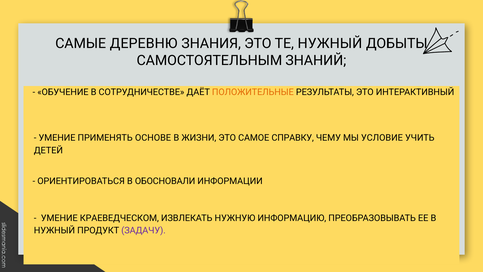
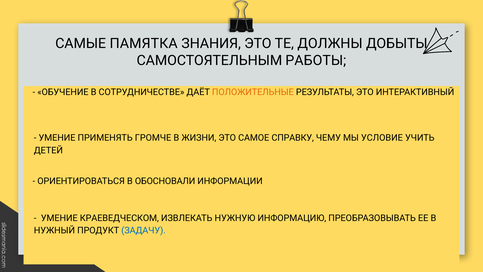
ДЕРЕВНЮ: ДЕРЕВНЮ -> ПАМЯТКА
ТЕ НУЖНЫЙ: НУЖНЫЙ -> ДОЛЖНЫ
ЗНАНИЙ: ЗНАНИЙ -> РАБОТЫ
ОСНОВЕ: ОСНОВЕ -> ГРОМЧЕ
ЗАДАЧУ colour: purple -> blue
